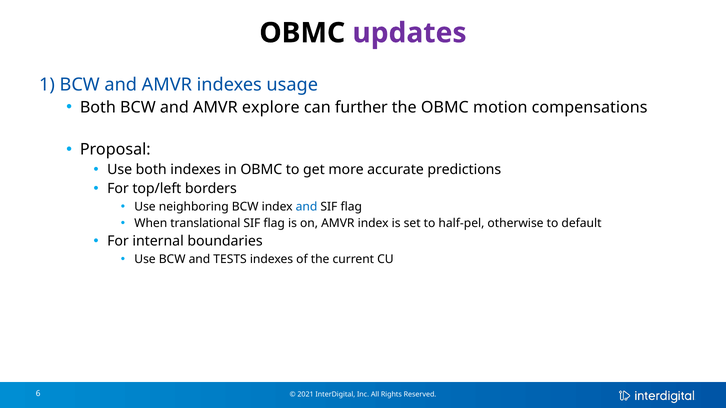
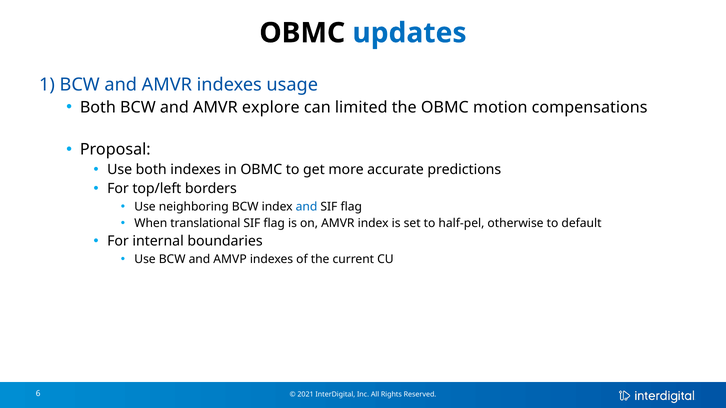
updates colour: purple -> blue
further: further -> limited
TESTS: TESTS -> AMVP
